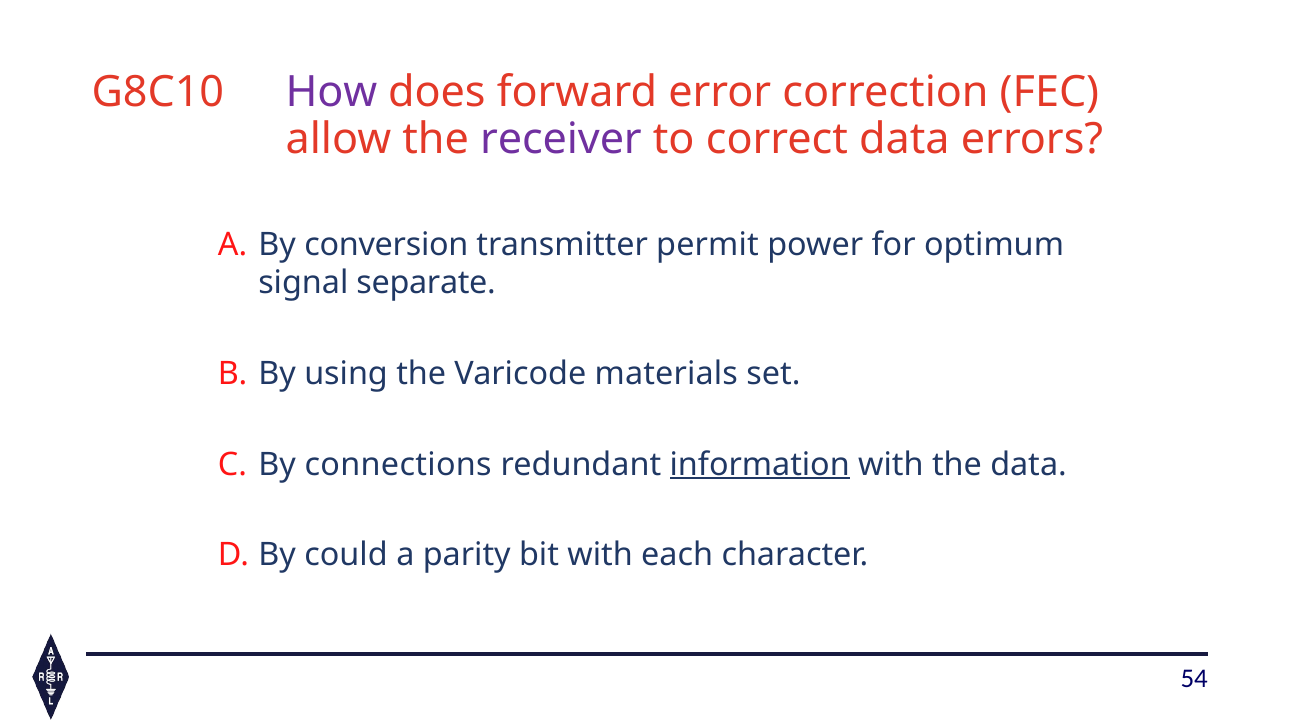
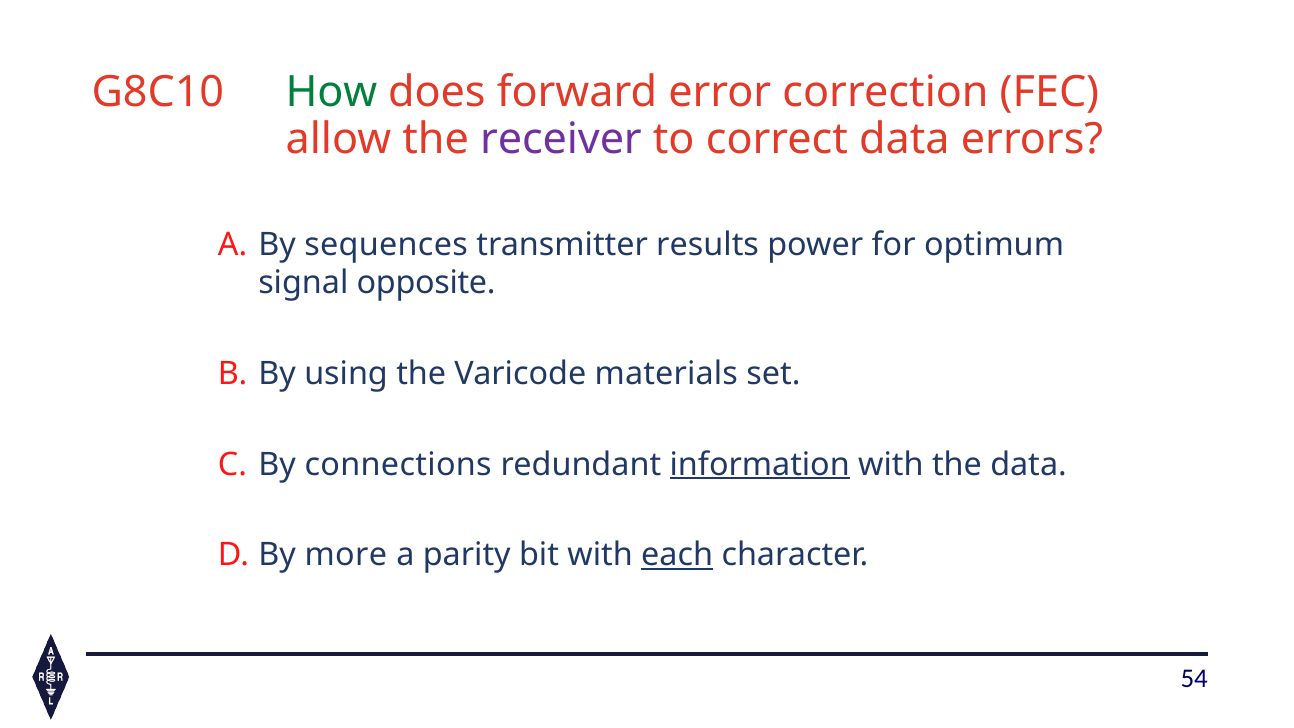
How colour: purple -> green
conversion: conversion -> sequences
permit: permit -> results
separate: separate -> opposite
could: could -> more
each underline: none -> present
